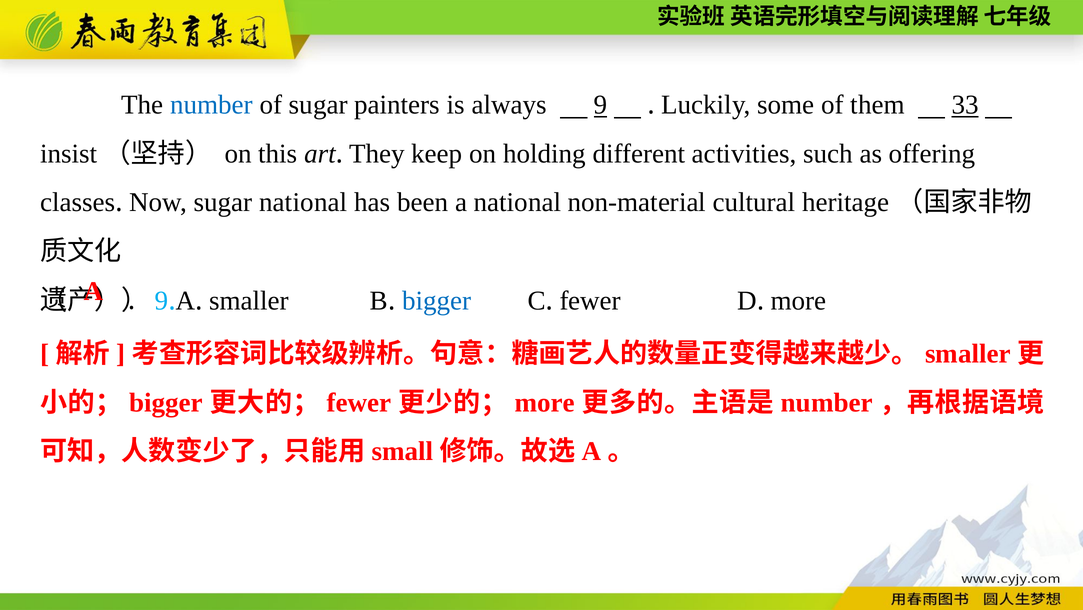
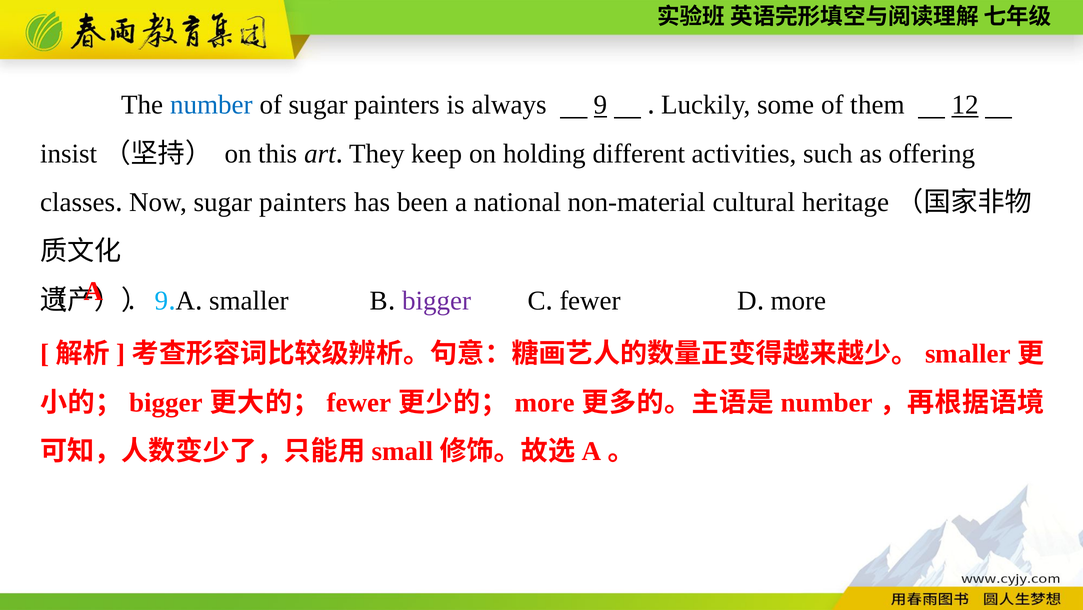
33: 33 -> 12
Now sugar national: national -> painters
bigger at (437, 300) colour: blue -> purple
